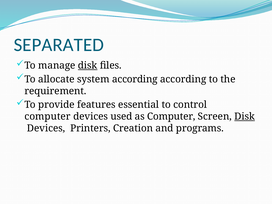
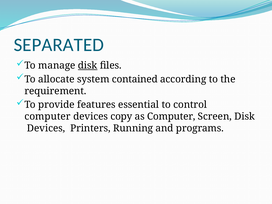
system according: according -> contained
used: used -> copy
Disk at (245, 117) underline: present -> none
Creation: Creation -> Running
